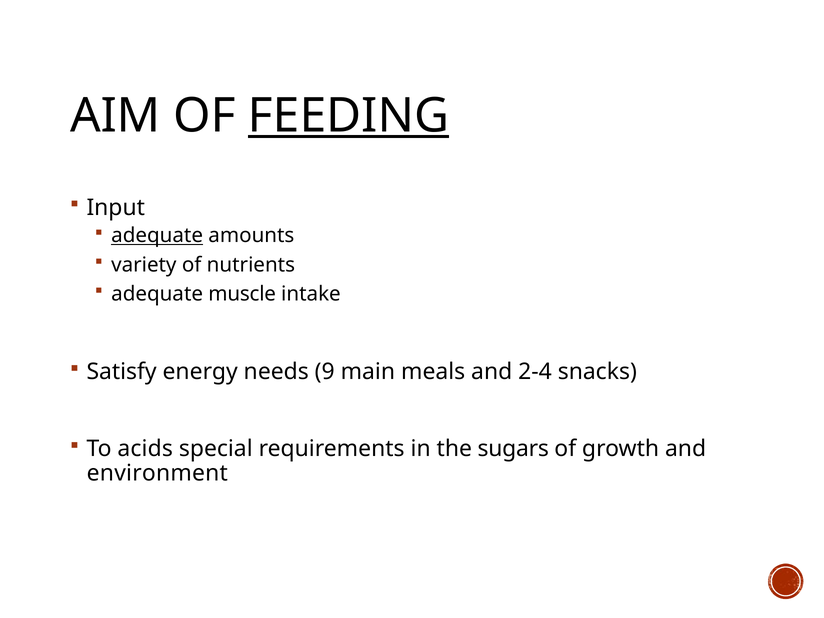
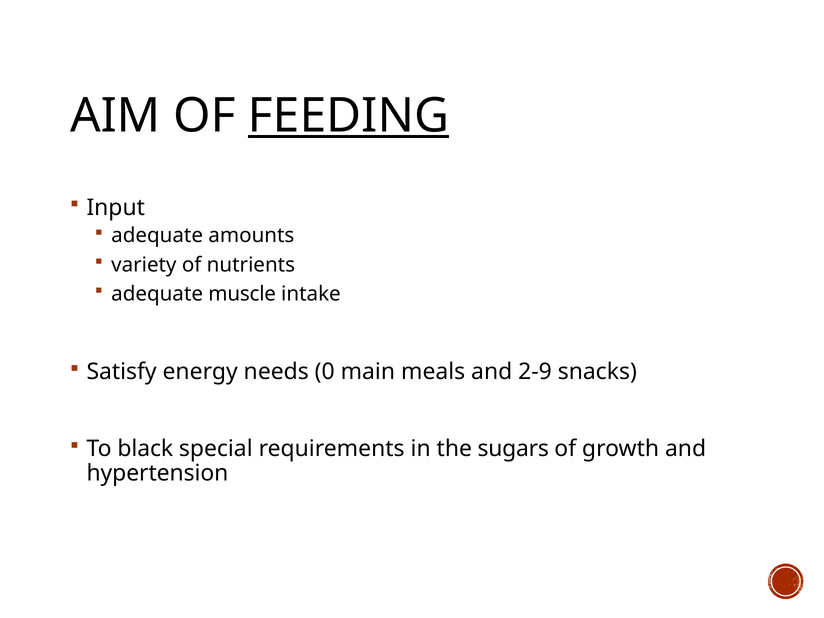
adequate at (157, 236) underline: present -> none
9: 9 -> 0
2-4: 2-4 -> 2-9
acids: acids -> black
environment: environment -> hypertension
